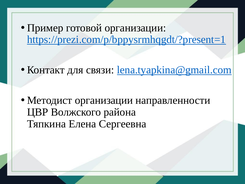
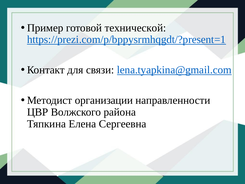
готовой организации: организации -> технической
